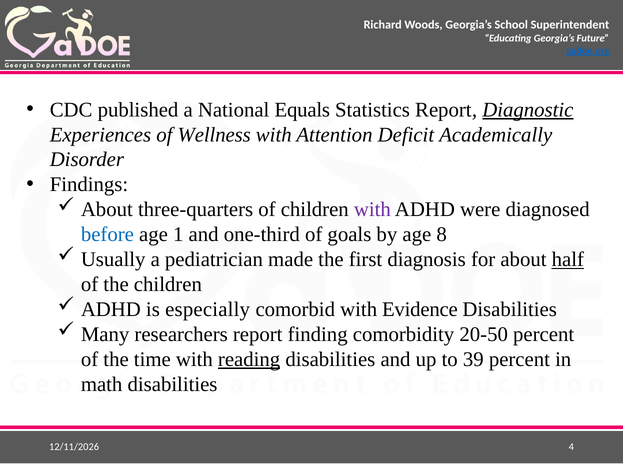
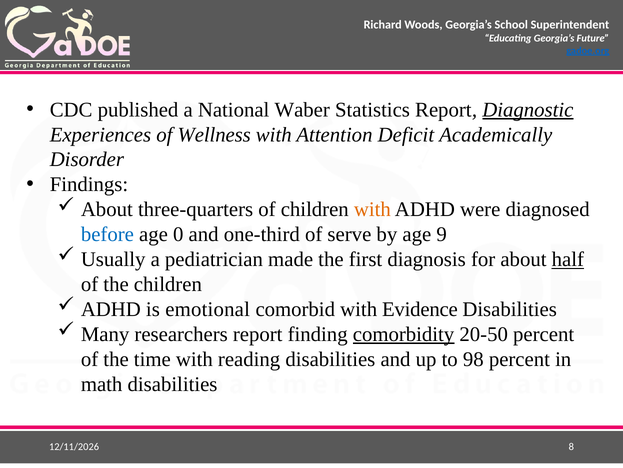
Equals: Equals -> Waber
with at (372, 209) colour: purple -> orange
1: 1 -> 0
goals: goals -> serve
8: 8 -> 9
especially: especially -> emotional
comorbidity underline: none -> present
reading underline: present -> none
39: 39 -> 98
4: 4 -> 8
